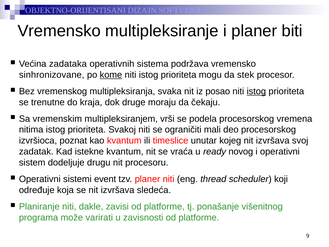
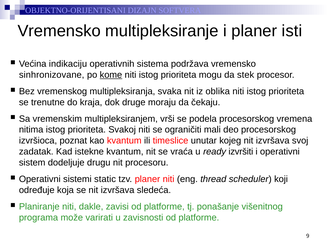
biti: biti -> isti
zadataka: zadataka -> indikaciju
posao: posao -> oblika
istog at (256, 91) underline: present -> none
novog: novog -> izvršiti
event: event -> static
